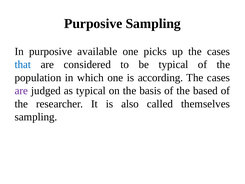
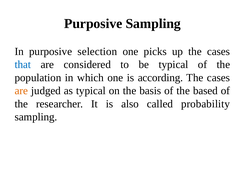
available: available -> selection
are at (21, 91) colour: purple -> orange
themselves: themselves -> probability
